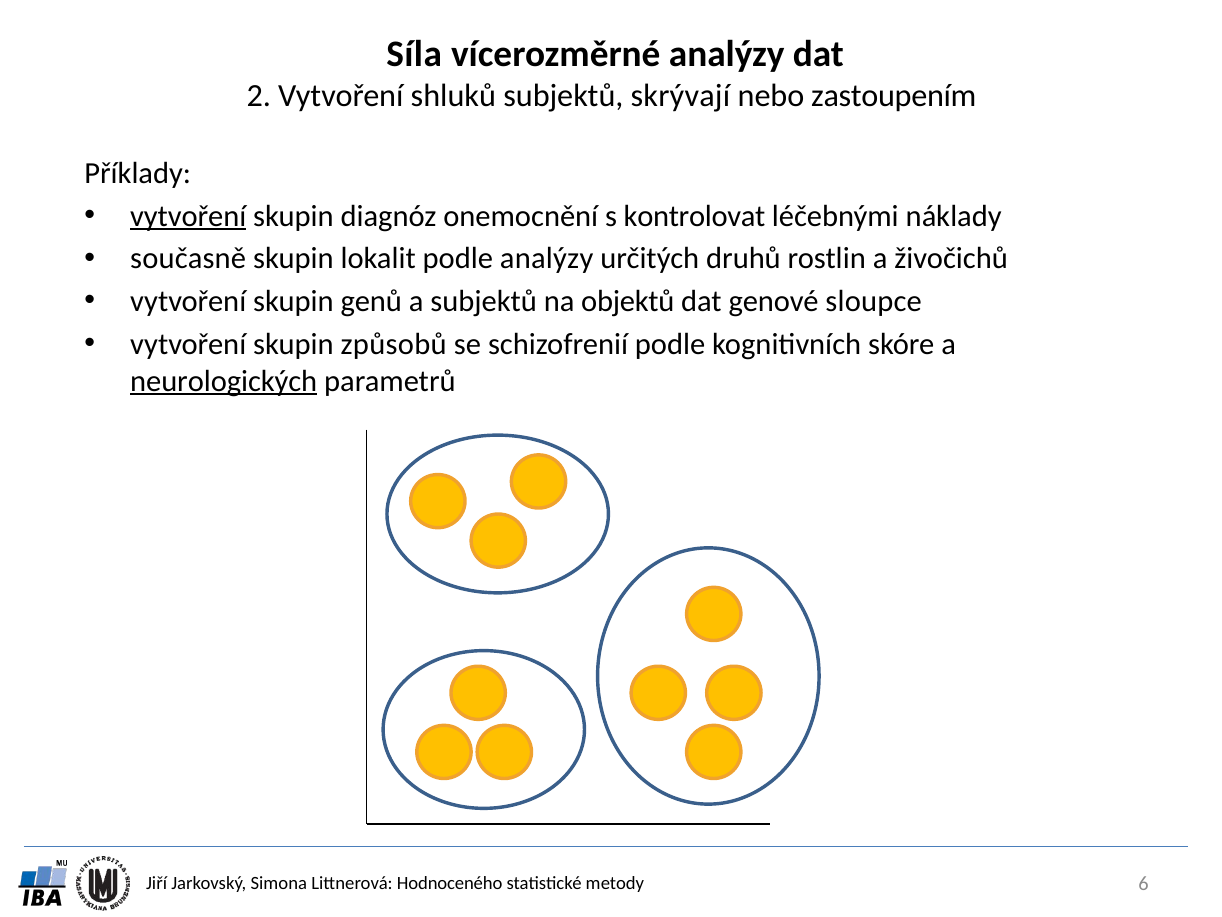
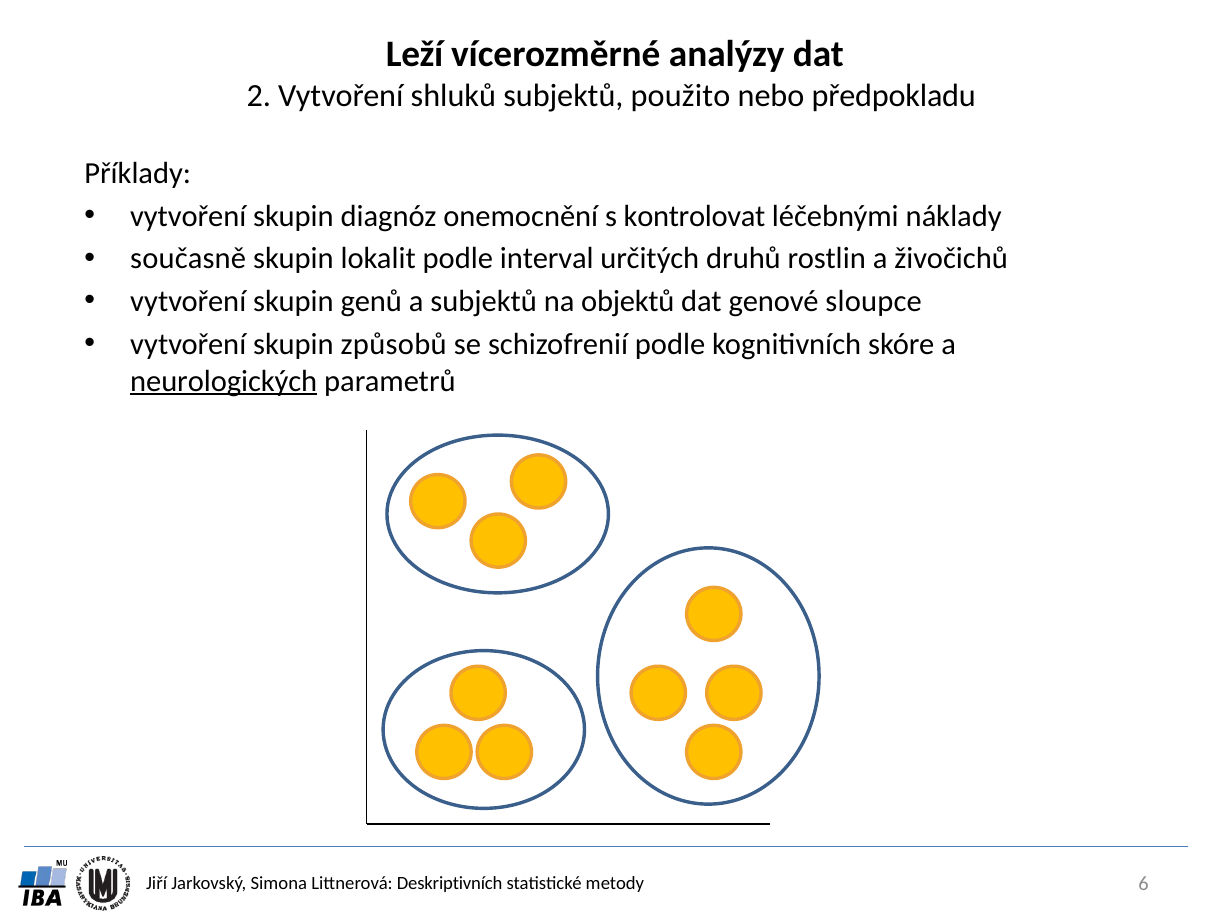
Síla: Síla -> Leží
skrývají: skrývají -> použito
zastoupením: zastoupením -> předpokladu
vytvoření at (188, 216) underline: present -> none
podle analýzy: analýzy -> interval
Hodnoceného: Hodnoceného -> Deskriptivních
